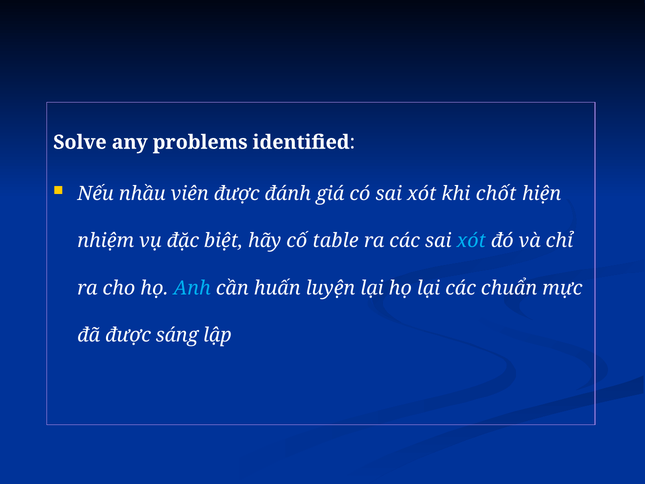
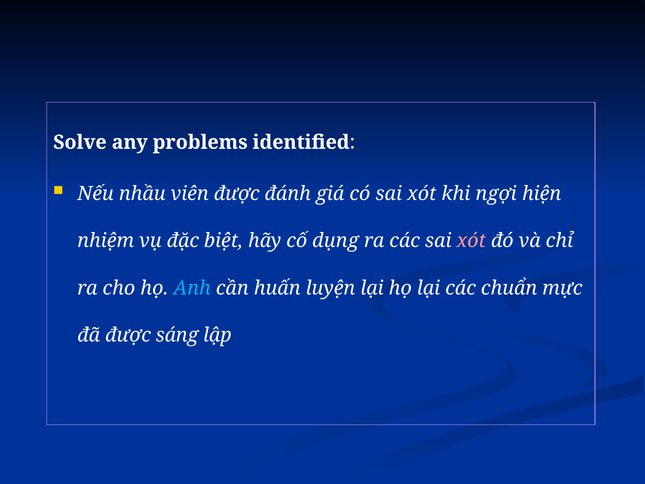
chốt: chốt -> ngợi
table: table -> dụng
xót at (471, 241) colour: light blue -> pink
